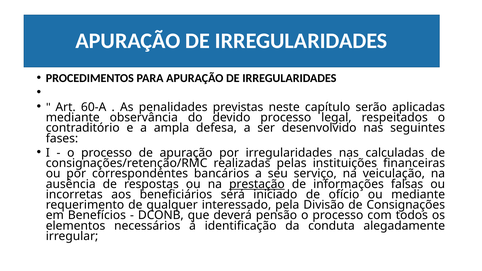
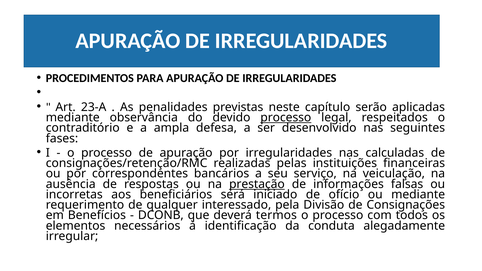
60-A: 60-A -> 23-A
processo at (286, 118) underline: none -> present
pensão: pensão -> termos
